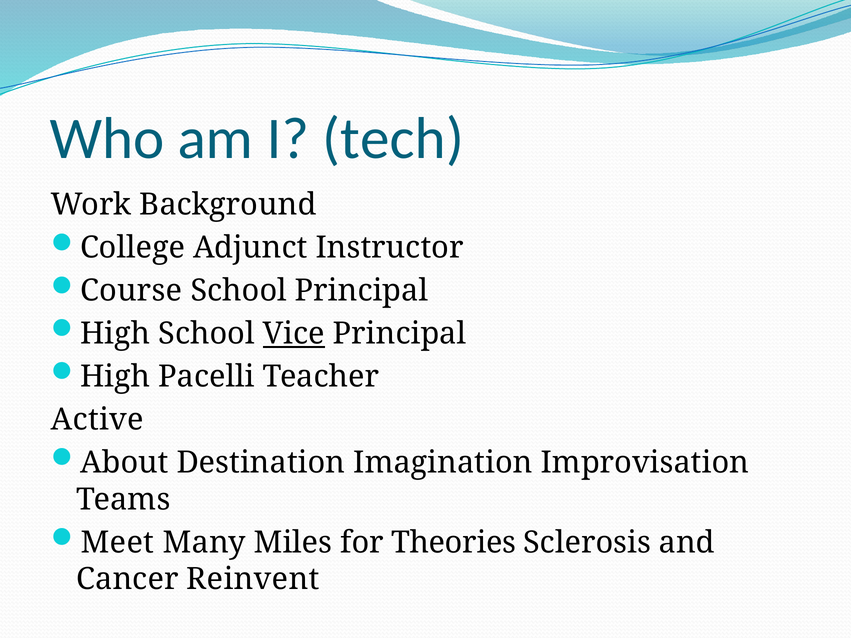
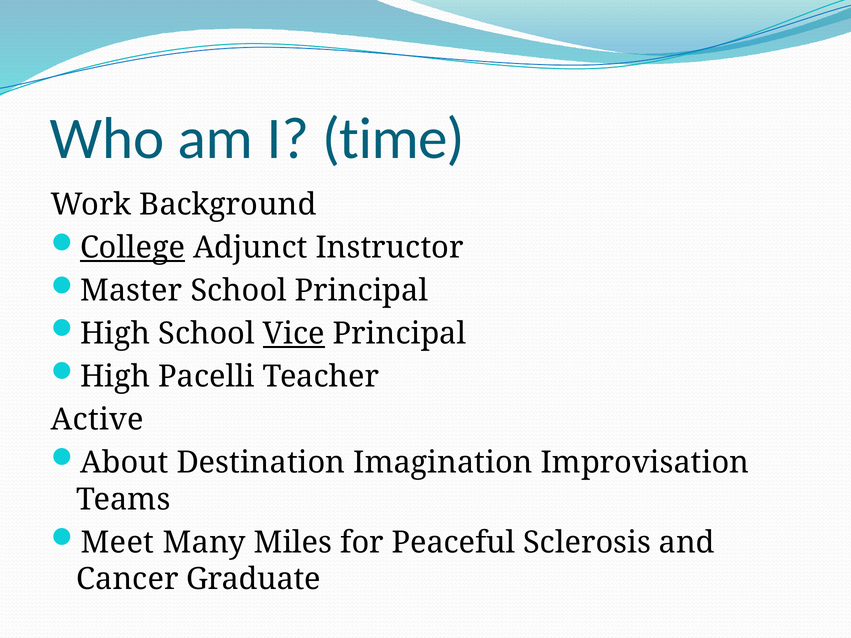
tech: tech -> time
College underline: none -> present
Course: Course -> Master
Theories: Theories -> Peaceful
Reinvent: Reinvent -> Graduate
